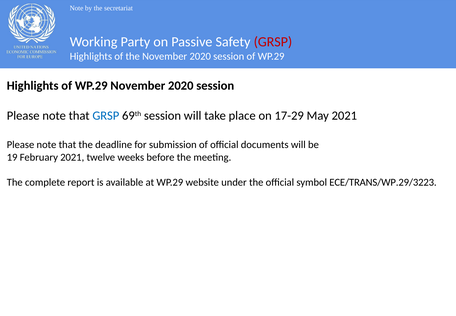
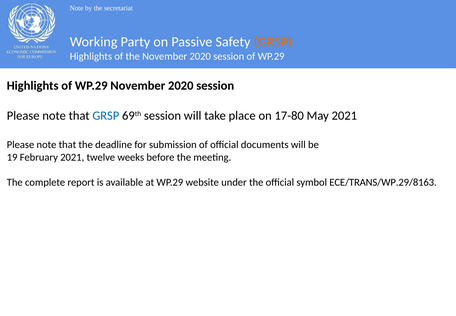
GRSP at (273, 42) colour: red -> orange
17-29: 17-29 -> 17-80
ECE/TRANS/WP.29/3223: ECE/TRANS/WP.29/3223 -> ECE/TRANS/WP.29/8163
